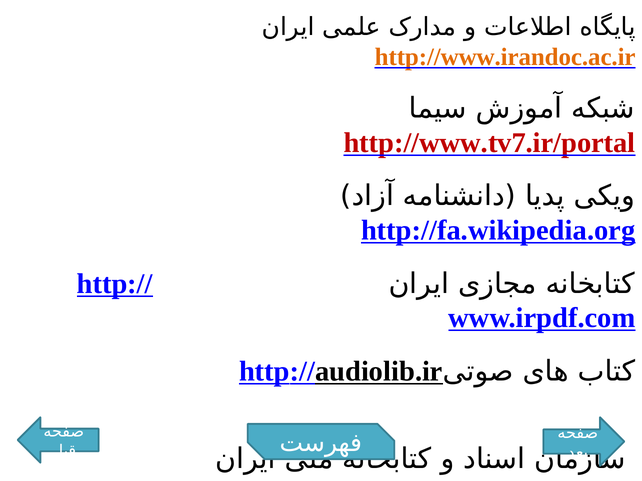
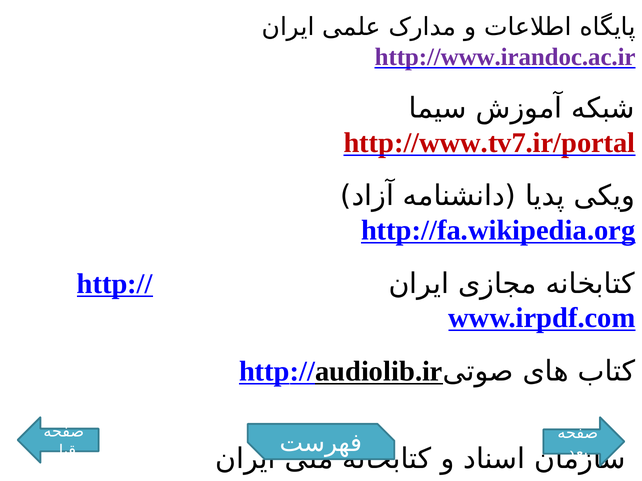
http://www.irandoc.ac.ir colour: orange -> purple
